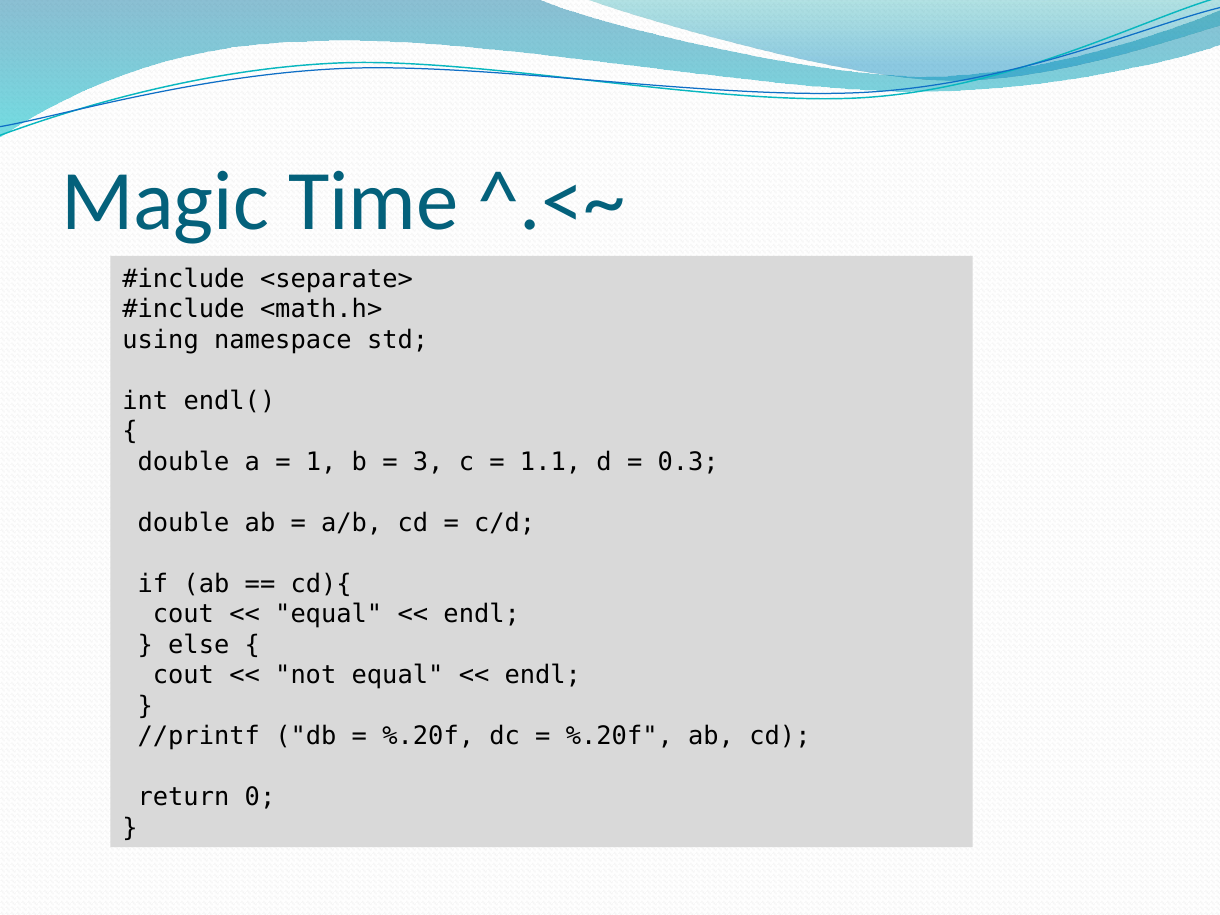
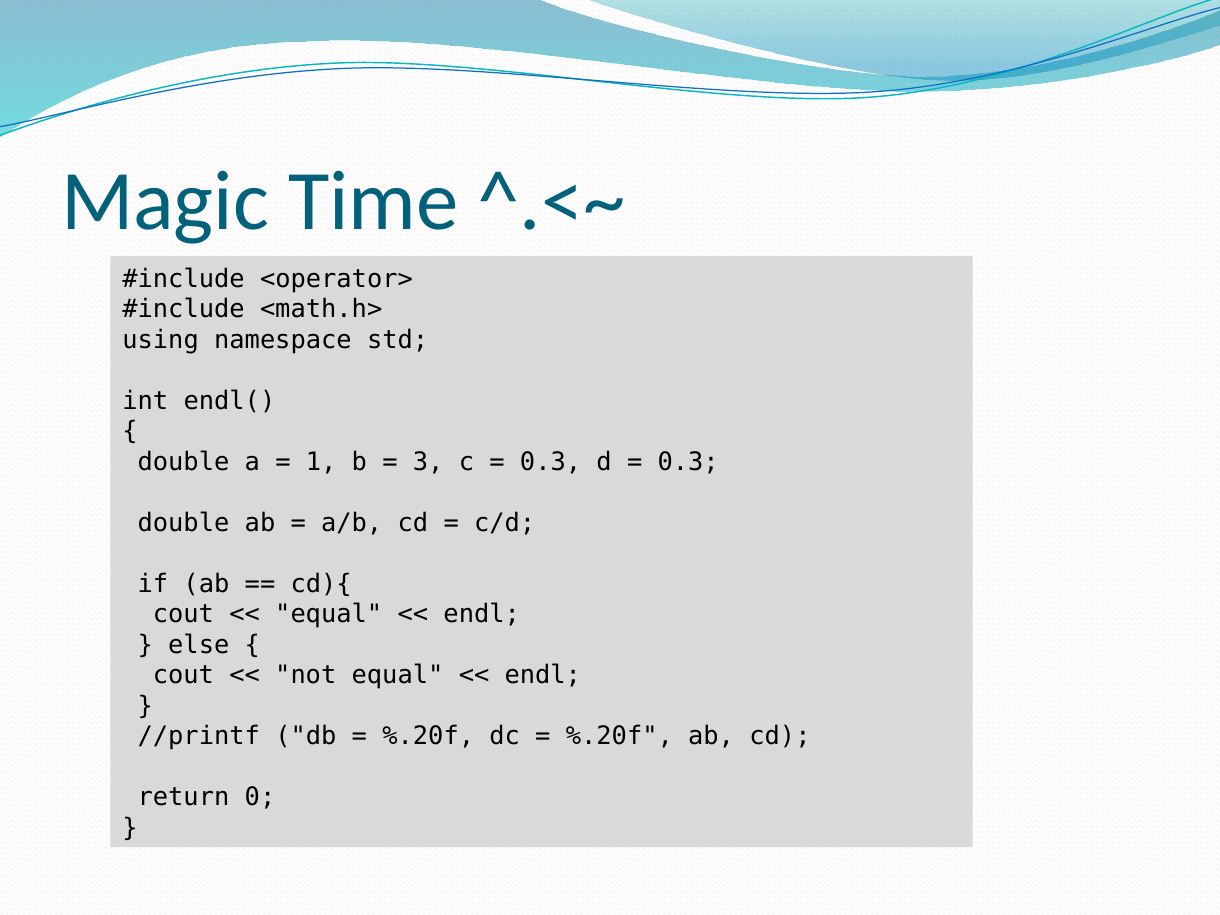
<separate>: <separate> -> <operator>
1.1 at (551, 462): 1.1 -> 0.3
